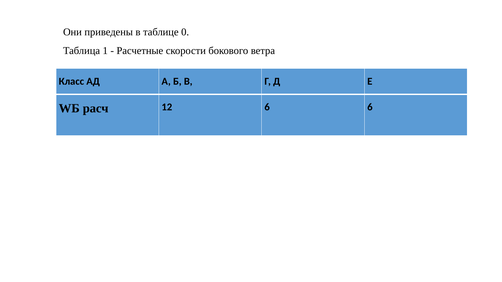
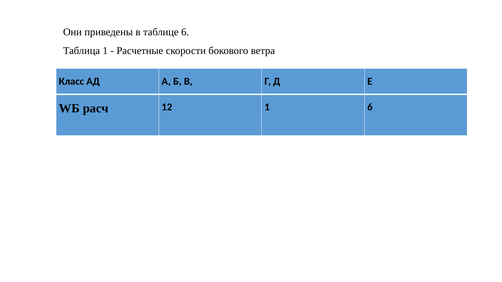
таблице 0: 0 -> 6
12 6: 6 -> 1
